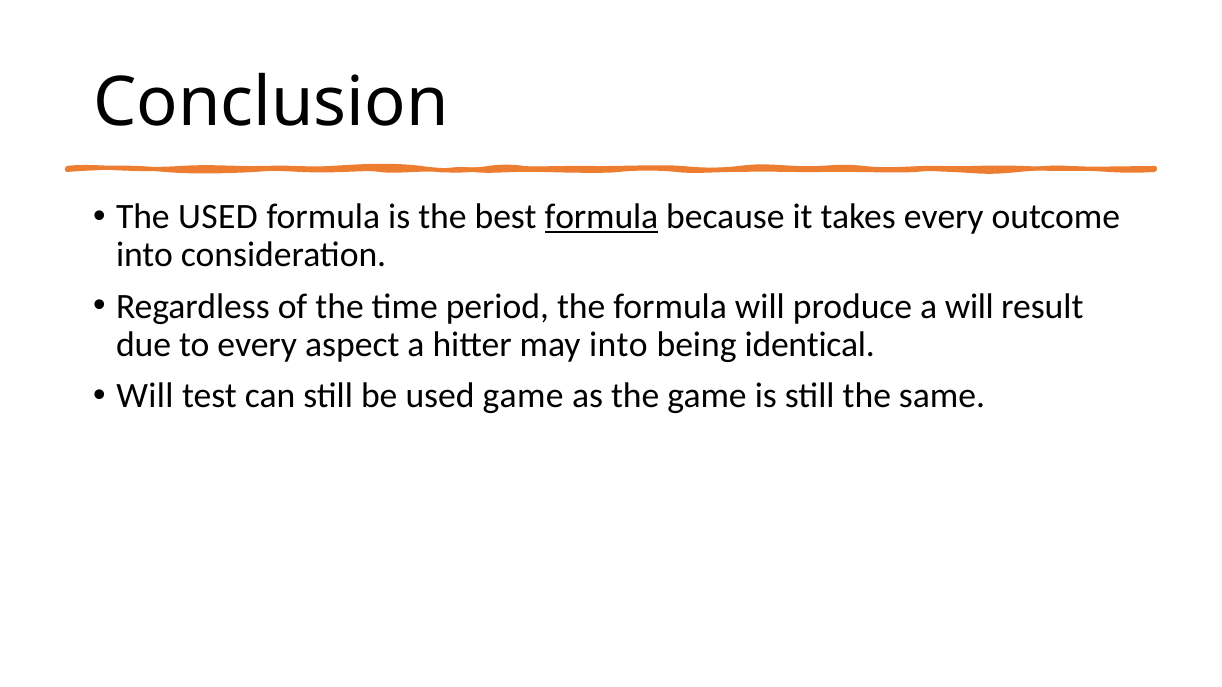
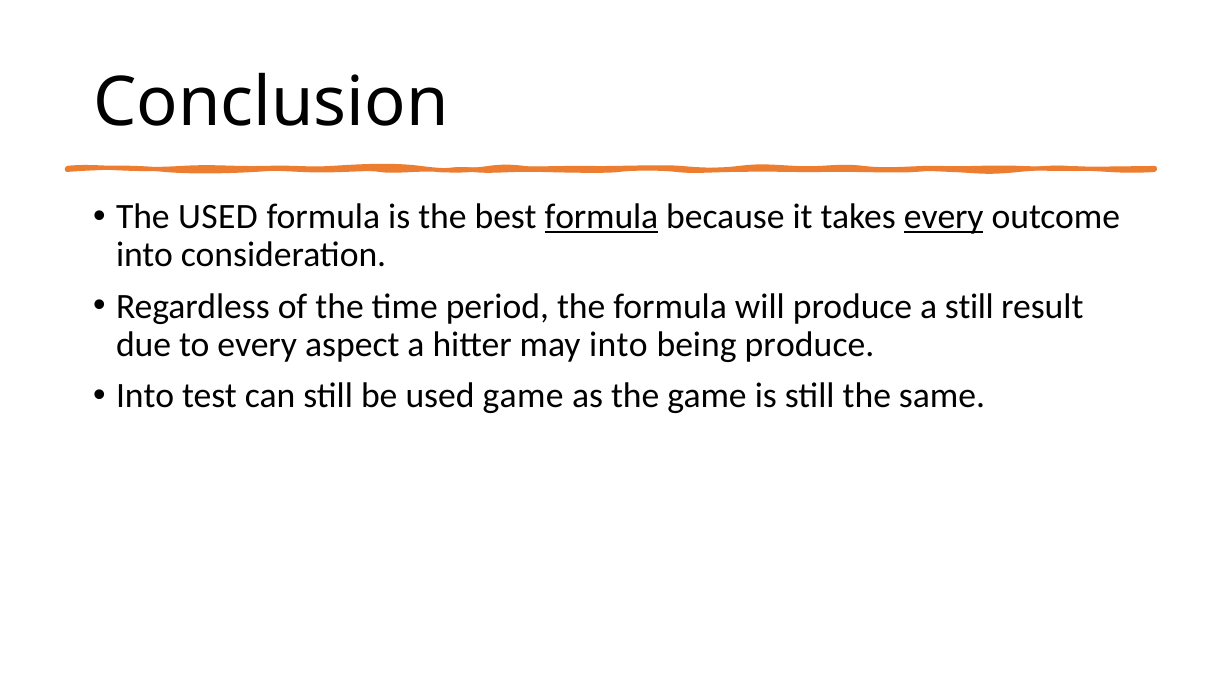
every at (944, 217) underline: none -> present
a will: will -> still
being identical: identical -> produce
Will at (145, 396): Will -> Into
